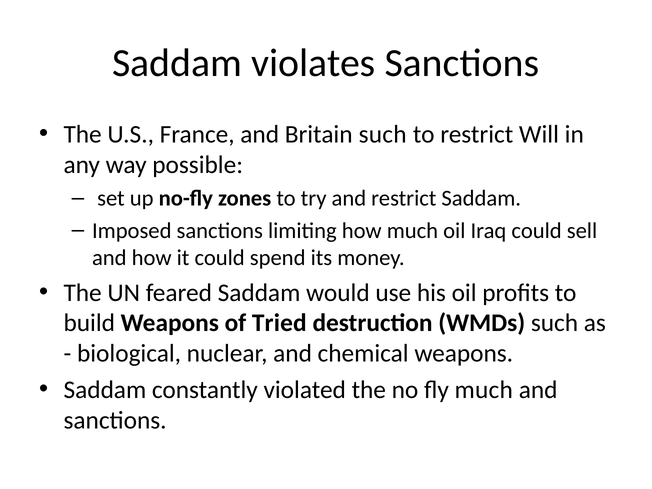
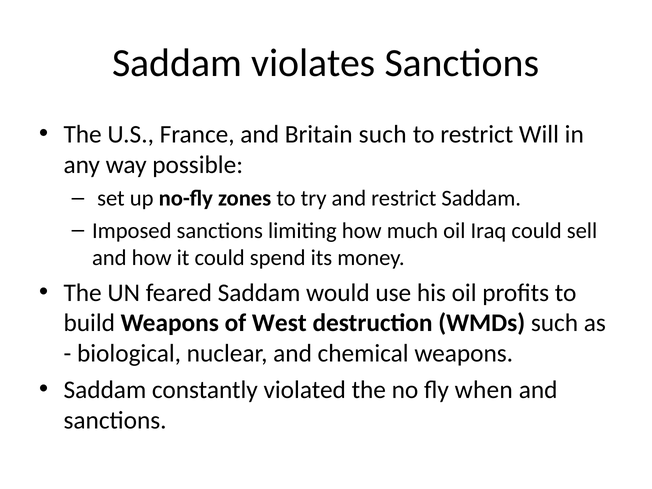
Tried: Tried -> West
fly much: much -> when
